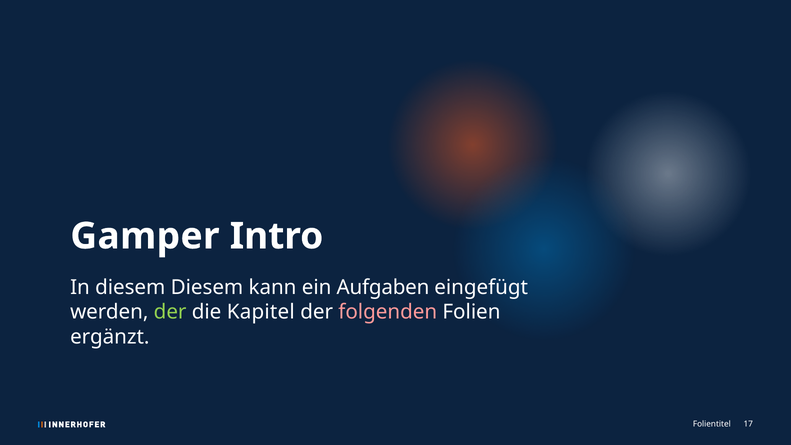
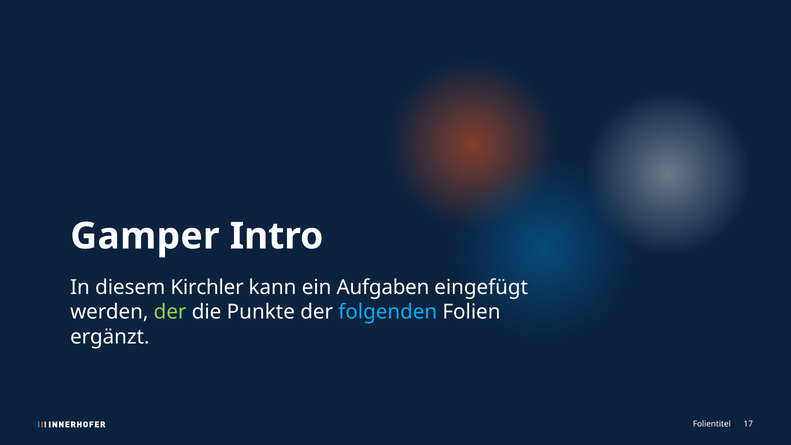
diesem Diesem: Diesem -> Kirchler
Kapitel: Kapitel -> Punkte
folgenden colour: pink -> light blue
